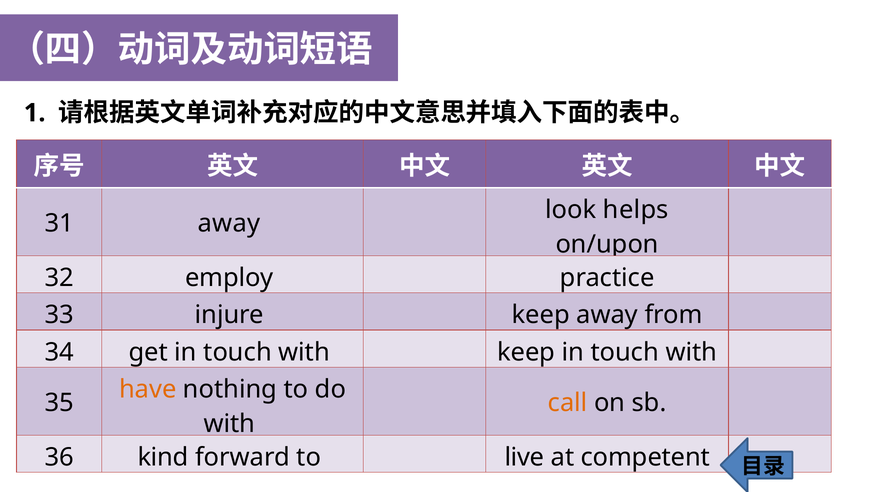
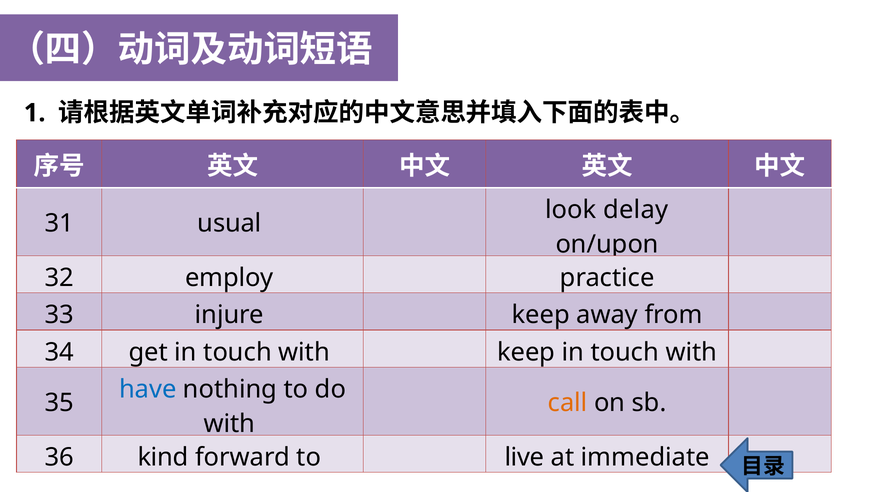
helps: helps -> delay
31 away: away -> usual
have colour: orange -> blue
competent: competent -> immediate
